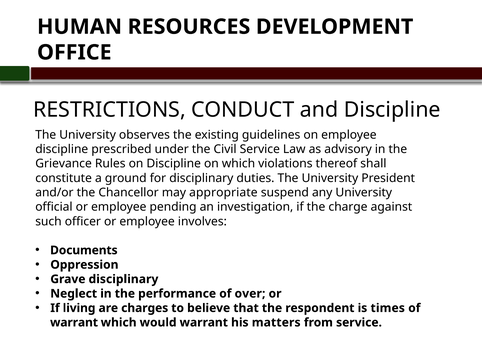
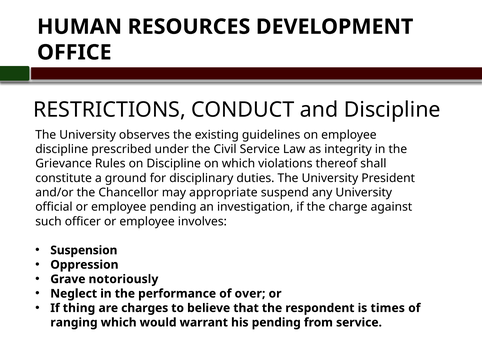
advisory: advisory -> integrity
Documents: Documents -> Suspension
Grave disciplinary: disciplinary -> notoriously
living: living -> thing
warrant at (74, 323): warrant -> ranging
his matters: matters -> pending
